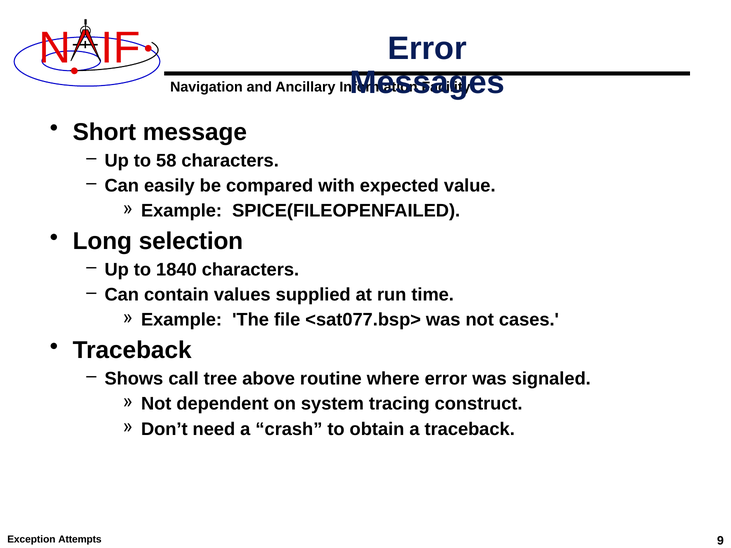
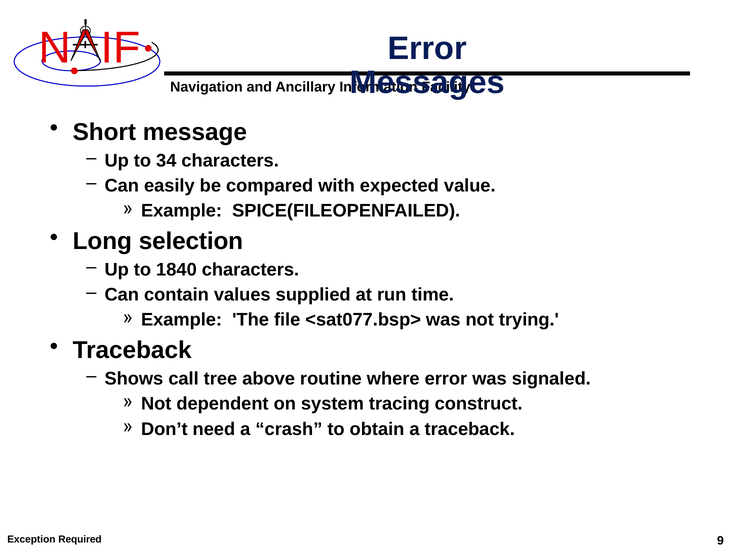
58: 58 -> 34
cases: cases -> trying
Attempts: Attempts -> Required
